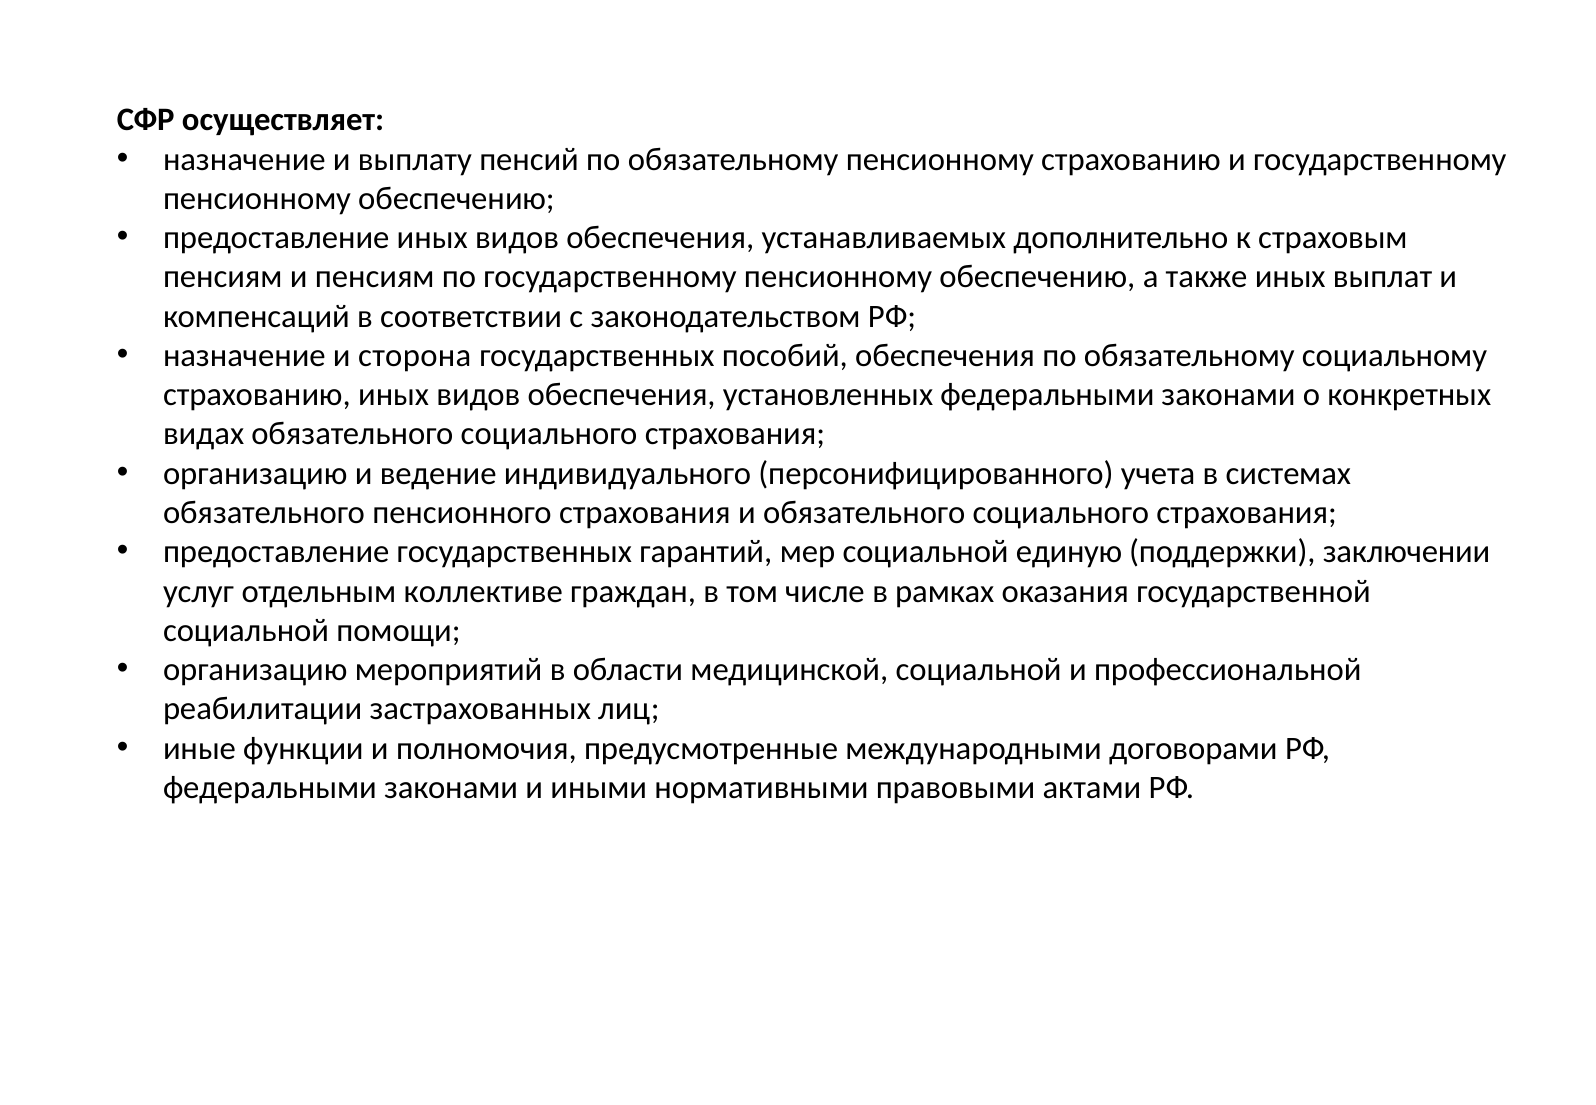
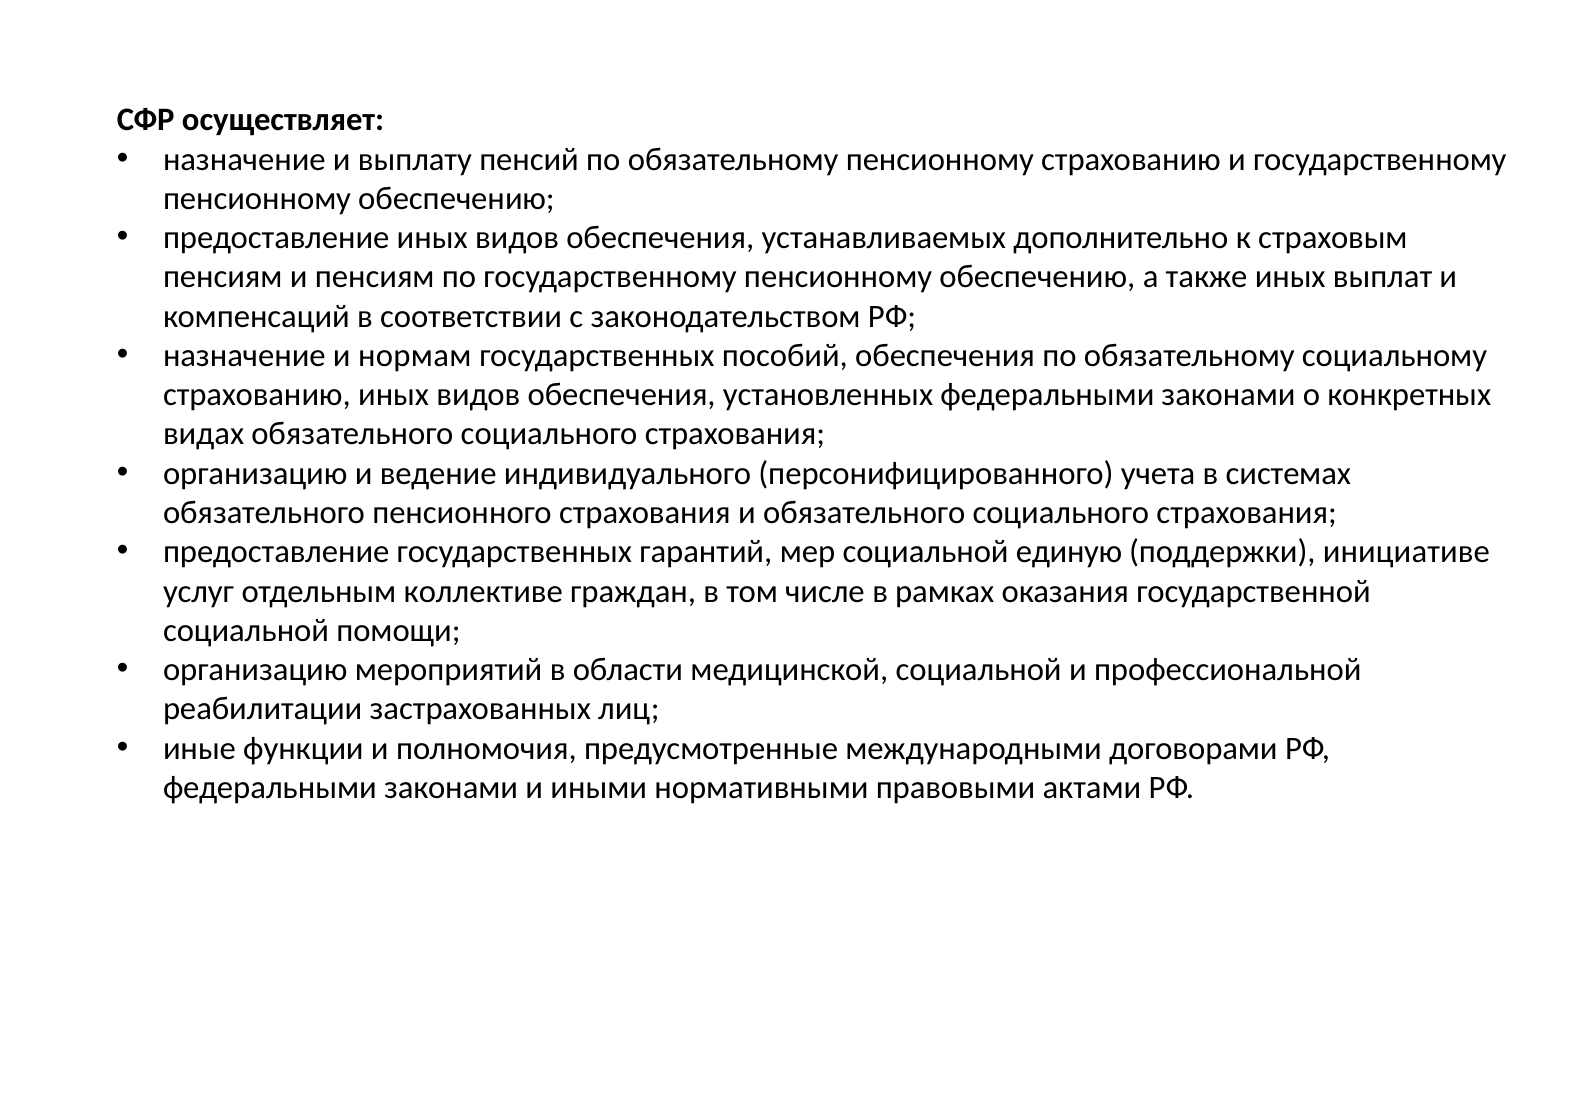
сторона: сторона -> нормам
заключении: заключении -> инициативе
